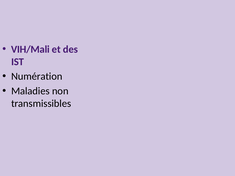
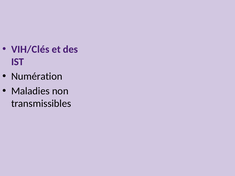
VIH/Mali: VIH/Mali -> VIH/Clés
